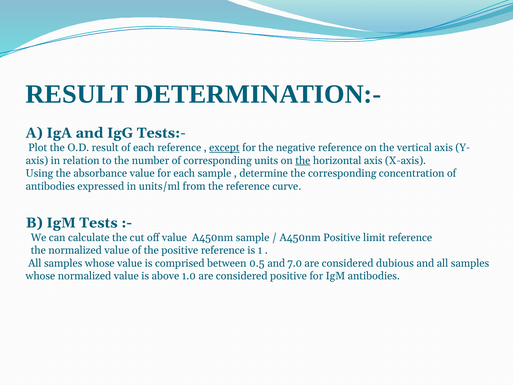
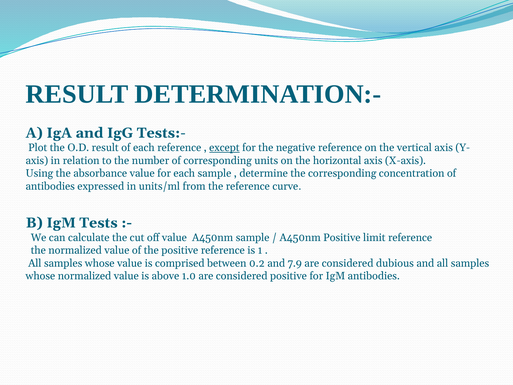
the at (303, 160) underline: present -> none
0.5: 0.5 -> 0.2
7.0: 7.0 -> 7.9
